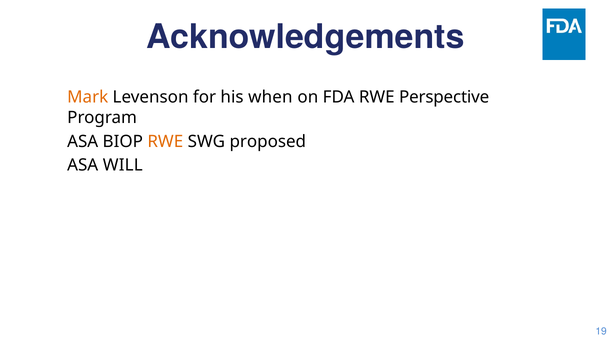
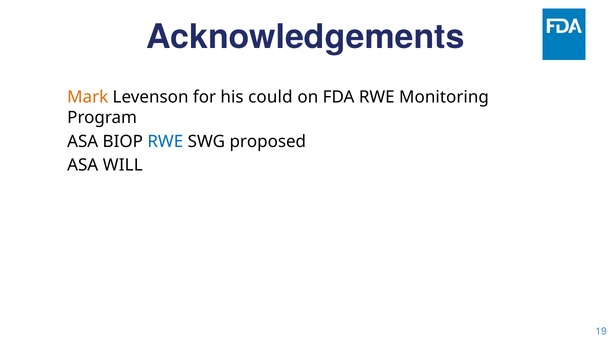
when: when -> could
Perspective: Perspective -> Monitoring
RWE at (165, 141) colour: orange -> blue
